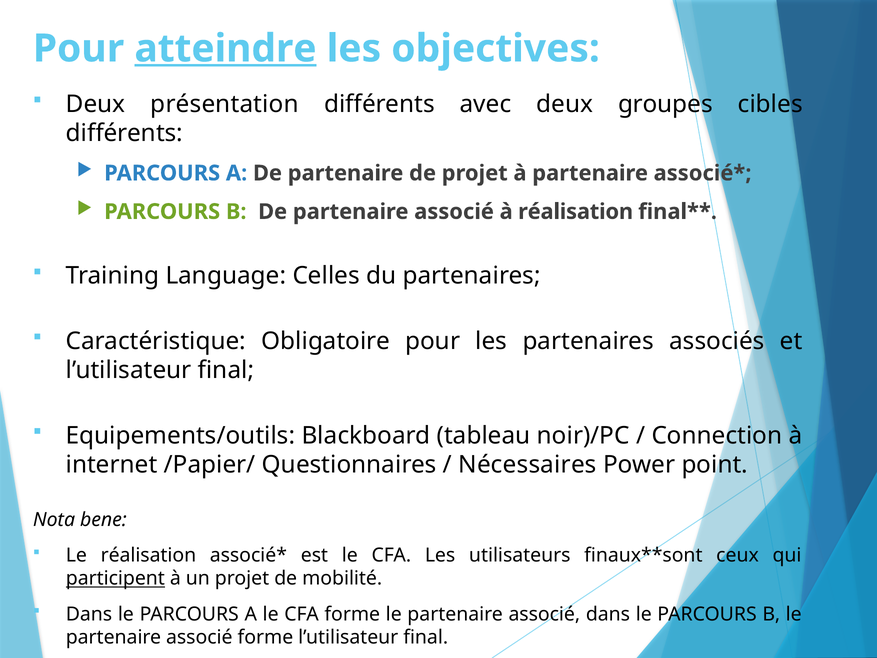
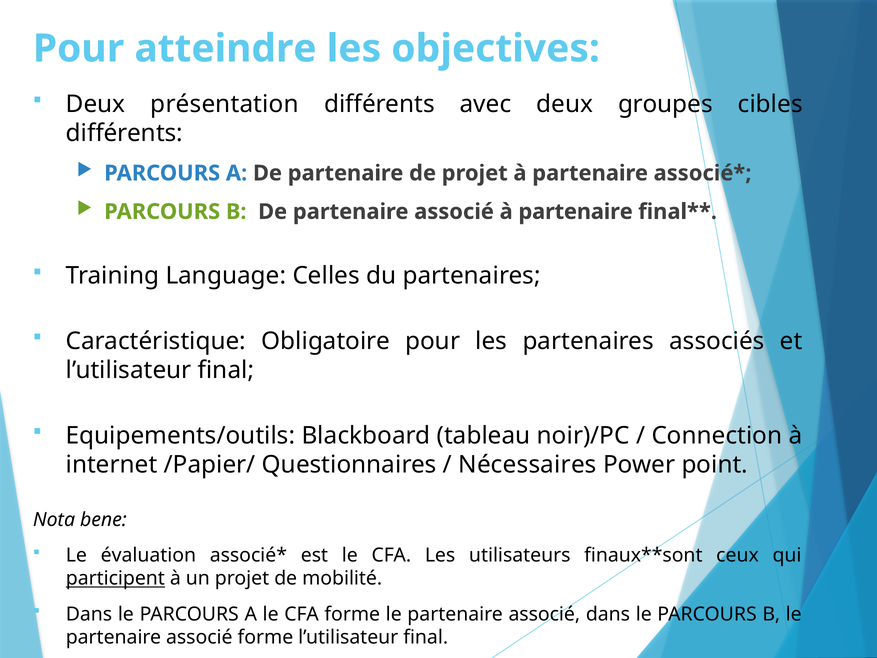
atteindre underline: present -> none
associé à réalisation: réalisation -> partenaire
Le réalisation: réalisation -> évaluation
